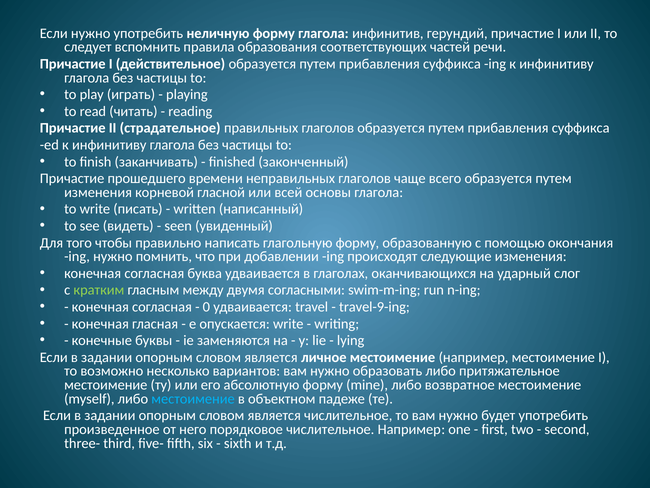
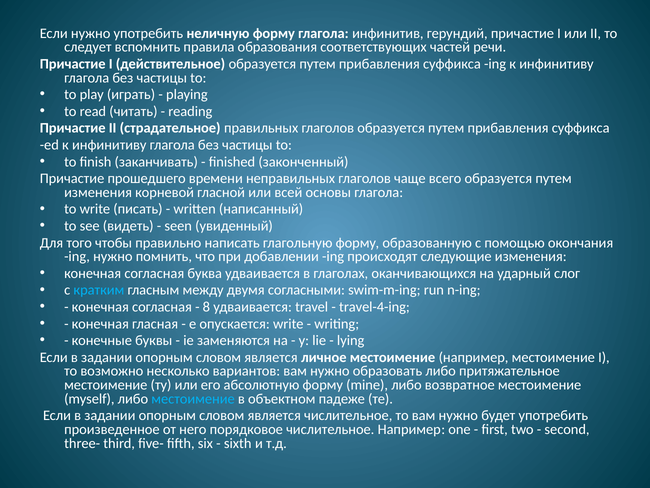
кратким colour: light green -> light blue
0: 0 -> 8
travel-9-ing: travel-9-ing -> travel-4-ing
